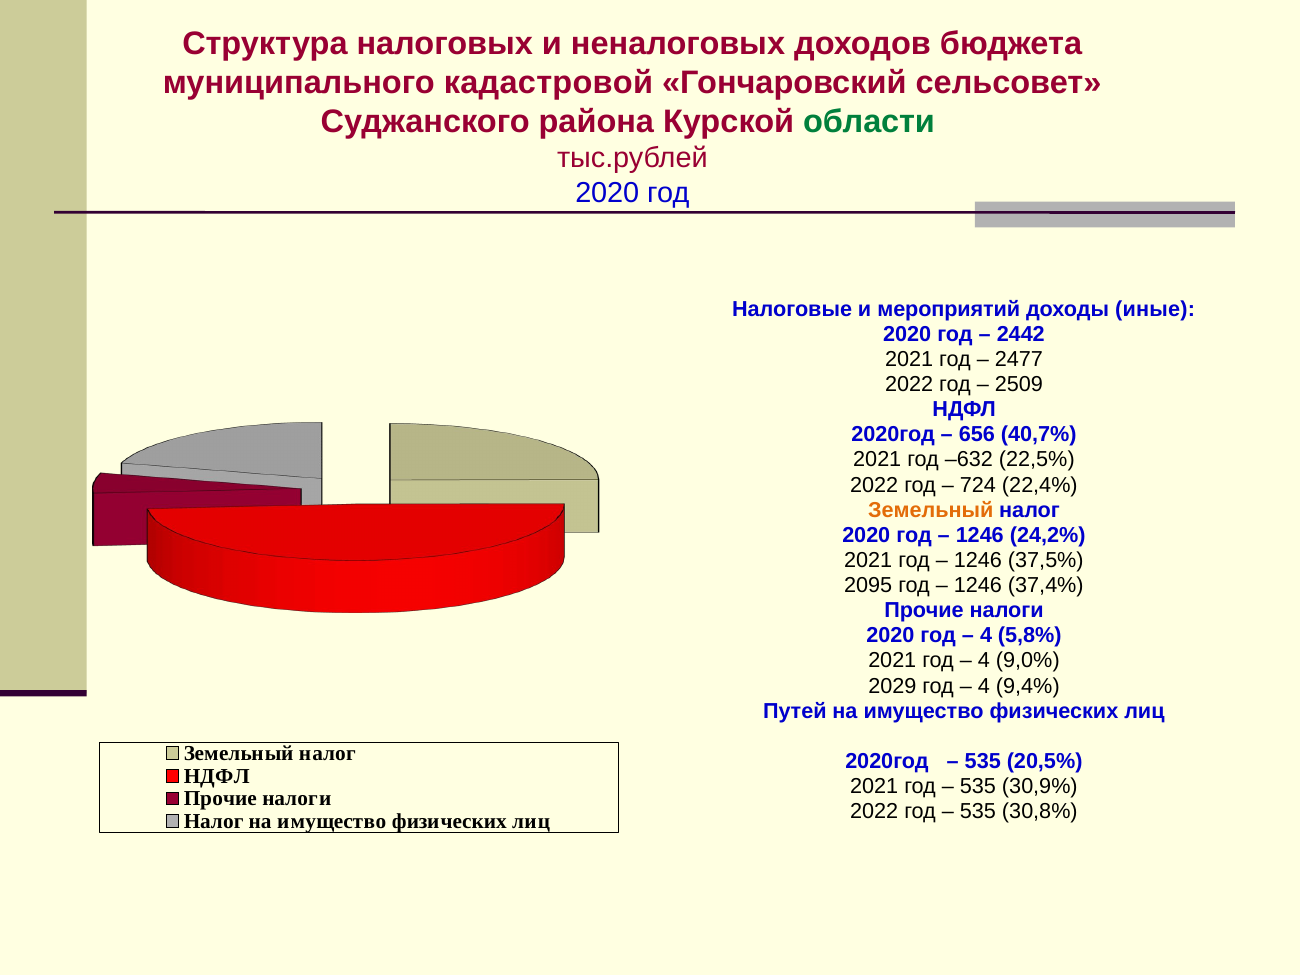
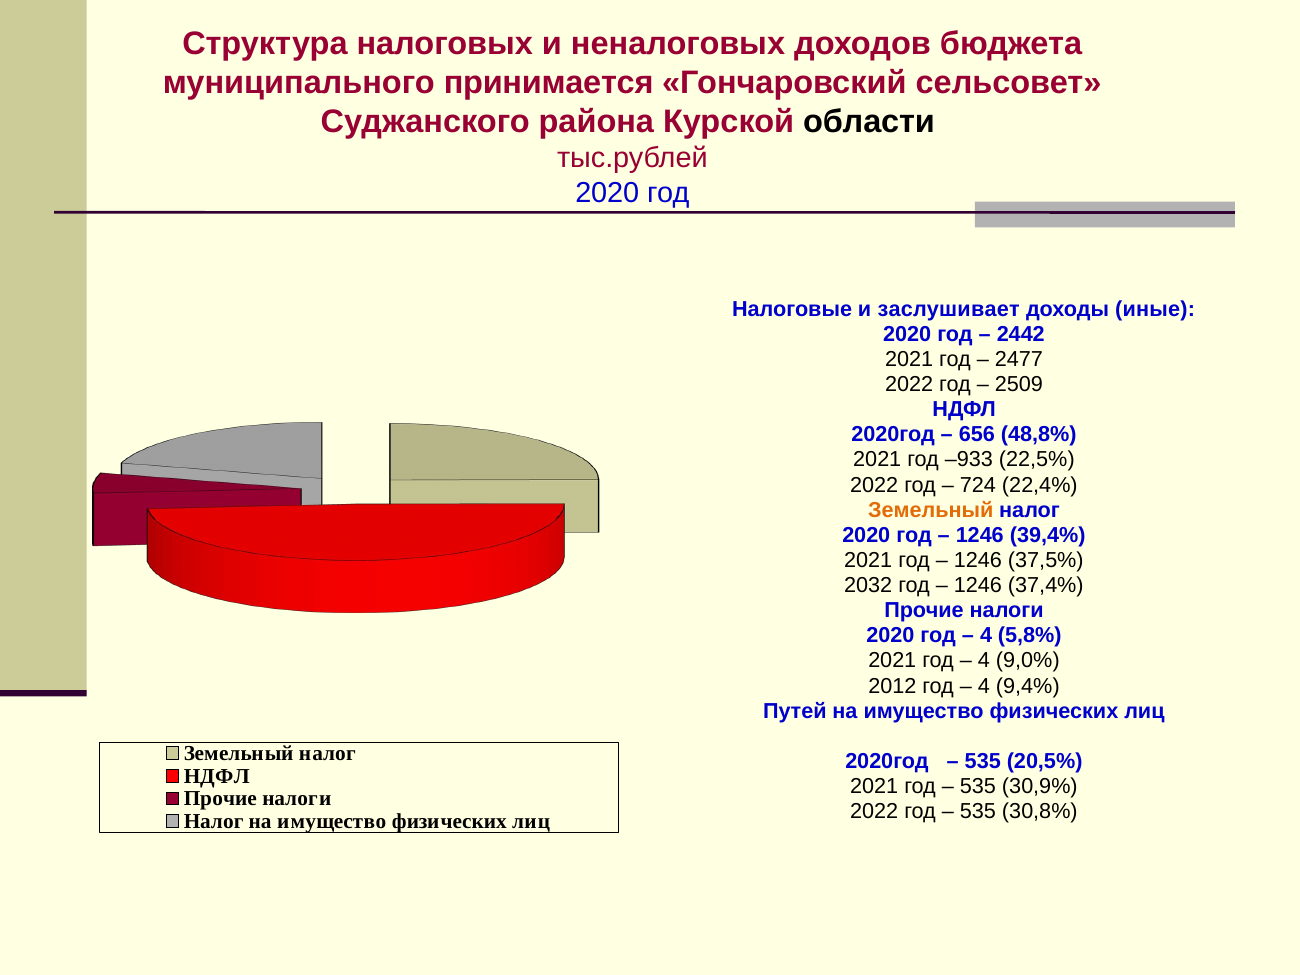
кадастровой: кадастровой -> принимается
области colour: green -> black
мероприятий: мероприятий -> заслушивает
40,7%: 40,7% -> 48,8%
–632: –632 -> –933
24,2%: 24,2% -> 39,4%
2095: 2095 -> 2032
2029: 2029 -> 2012
